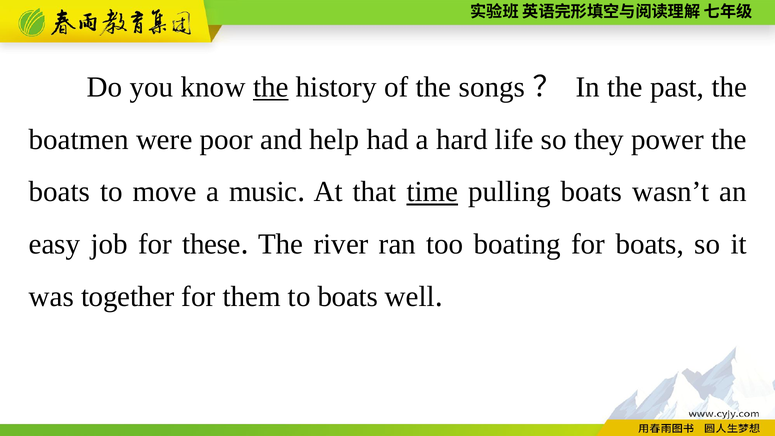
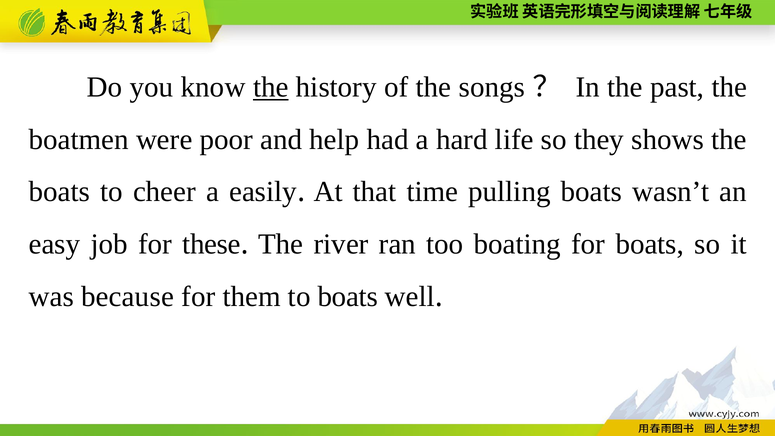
power: power -> shows
move: move -> cheer
music: music -> easily
time underline: present -> none
together: together -> because
